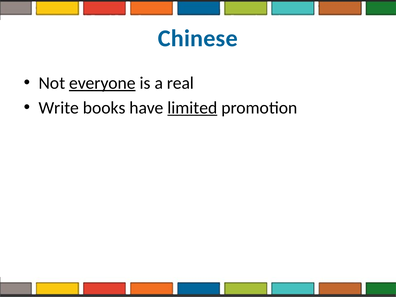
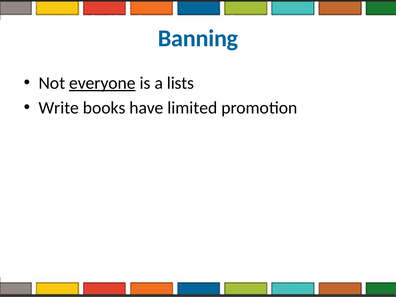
Chinese: Chinese -> Banning
real: real -> lists
limited underline: present -> none
